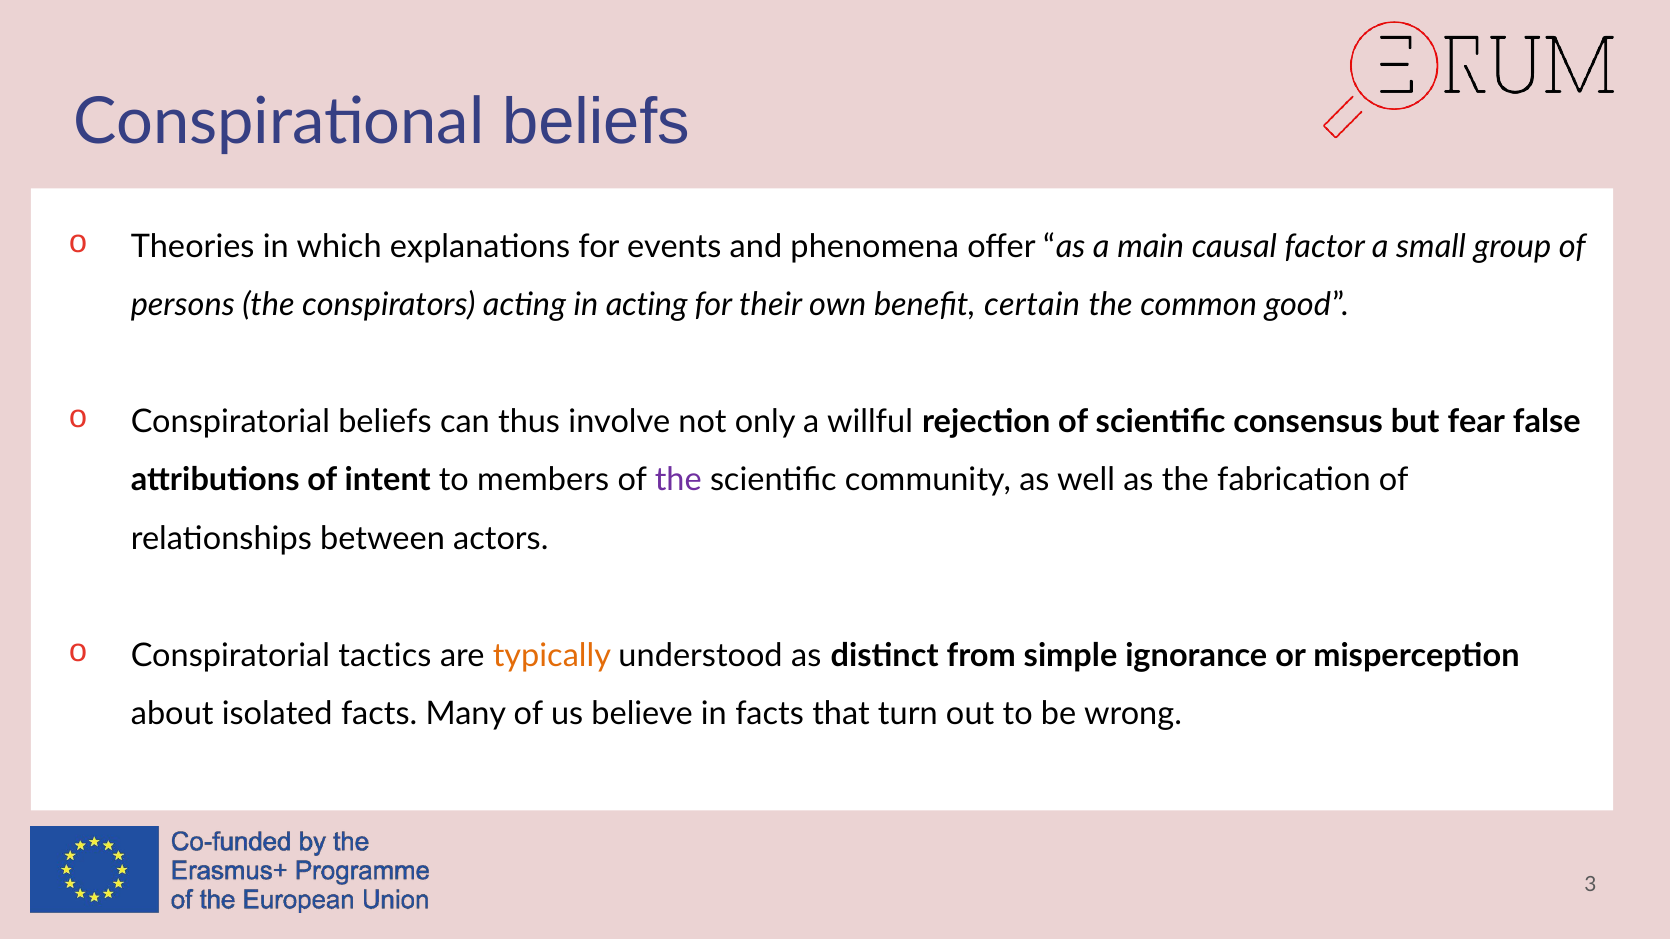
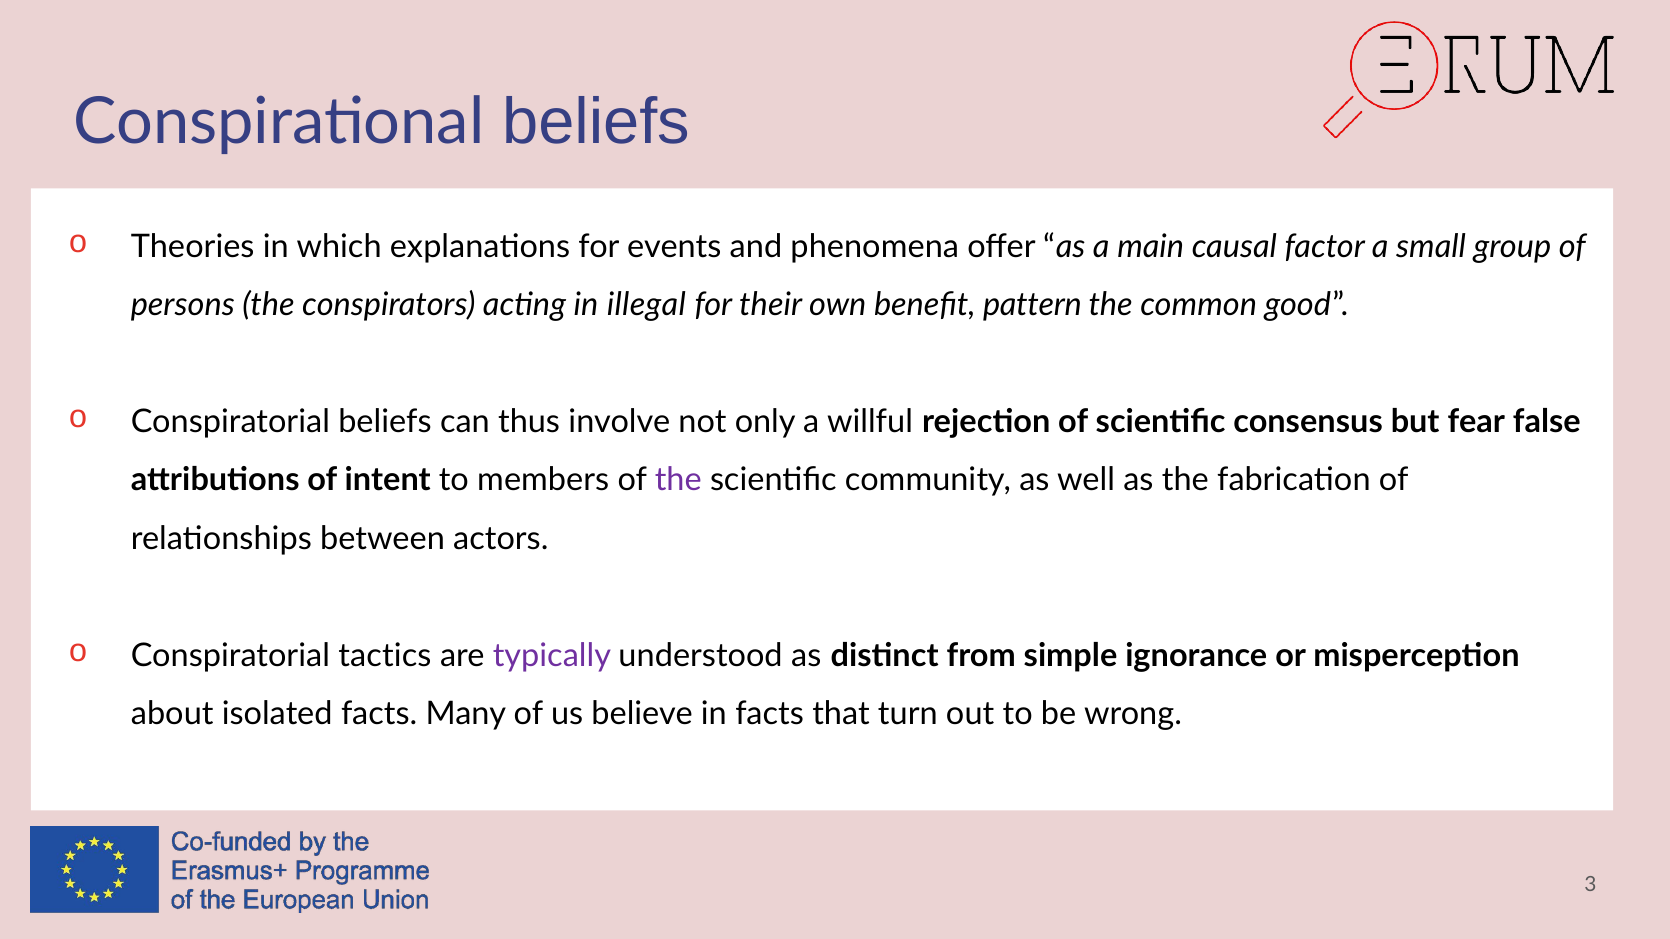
in acting: acting -> illegal
certain: certain -> pattern
typically colour: orange -> purple
